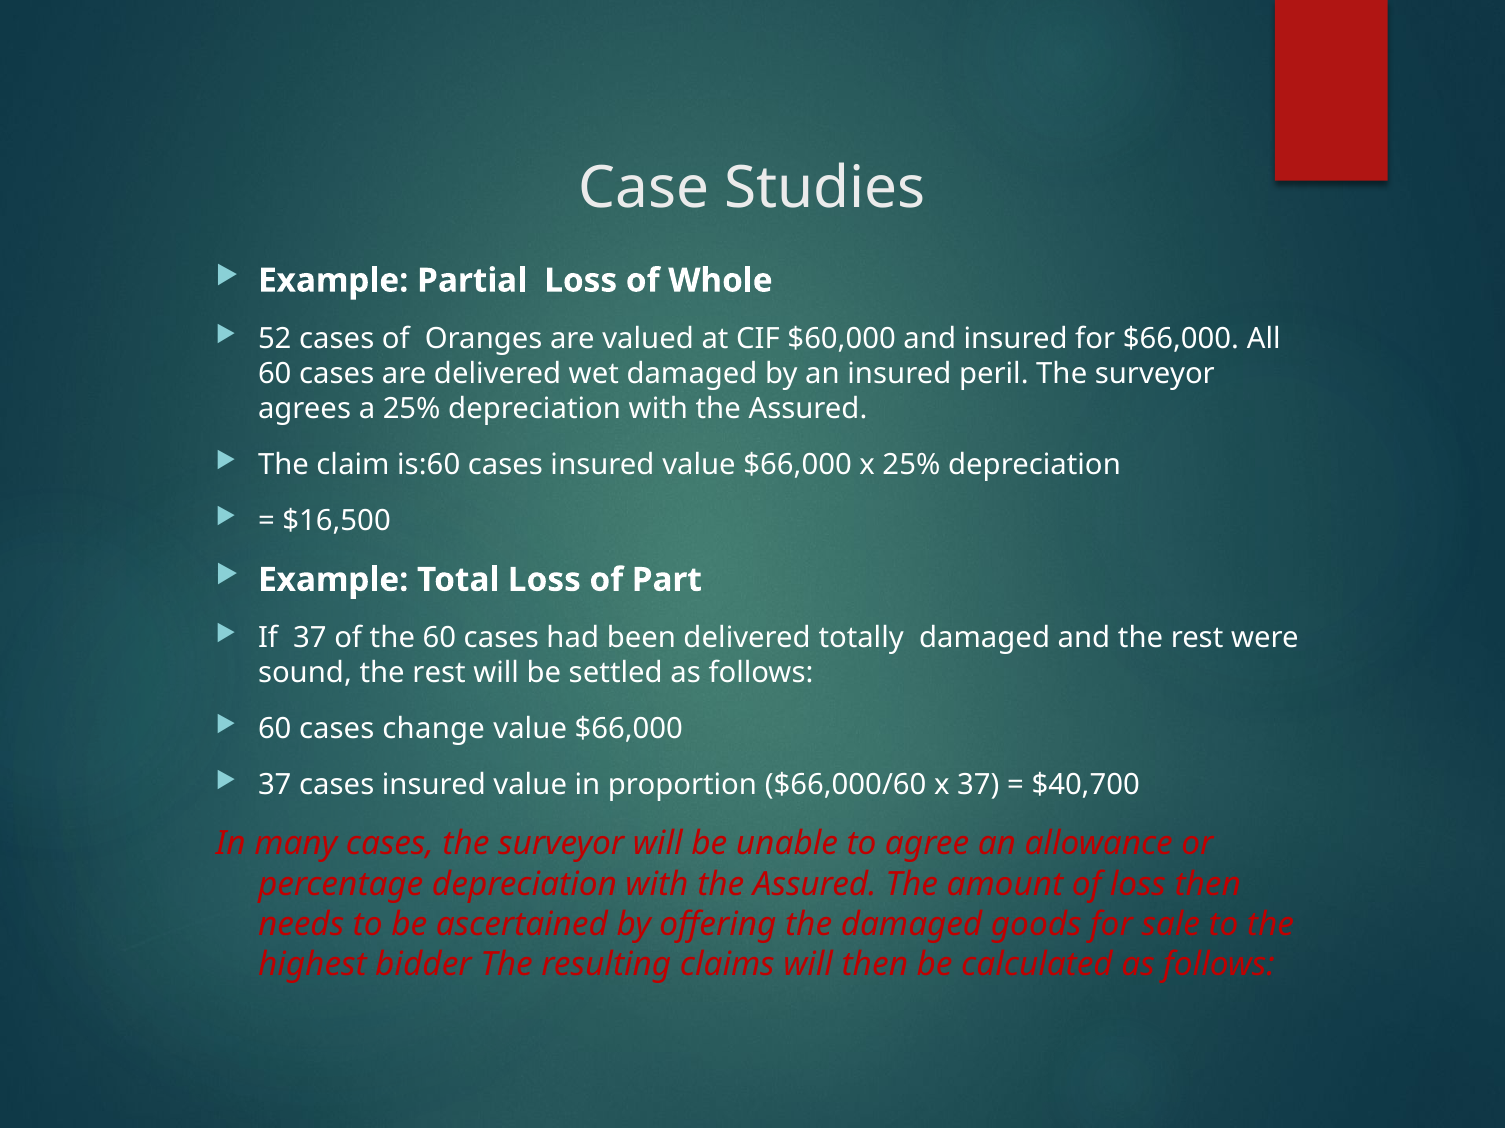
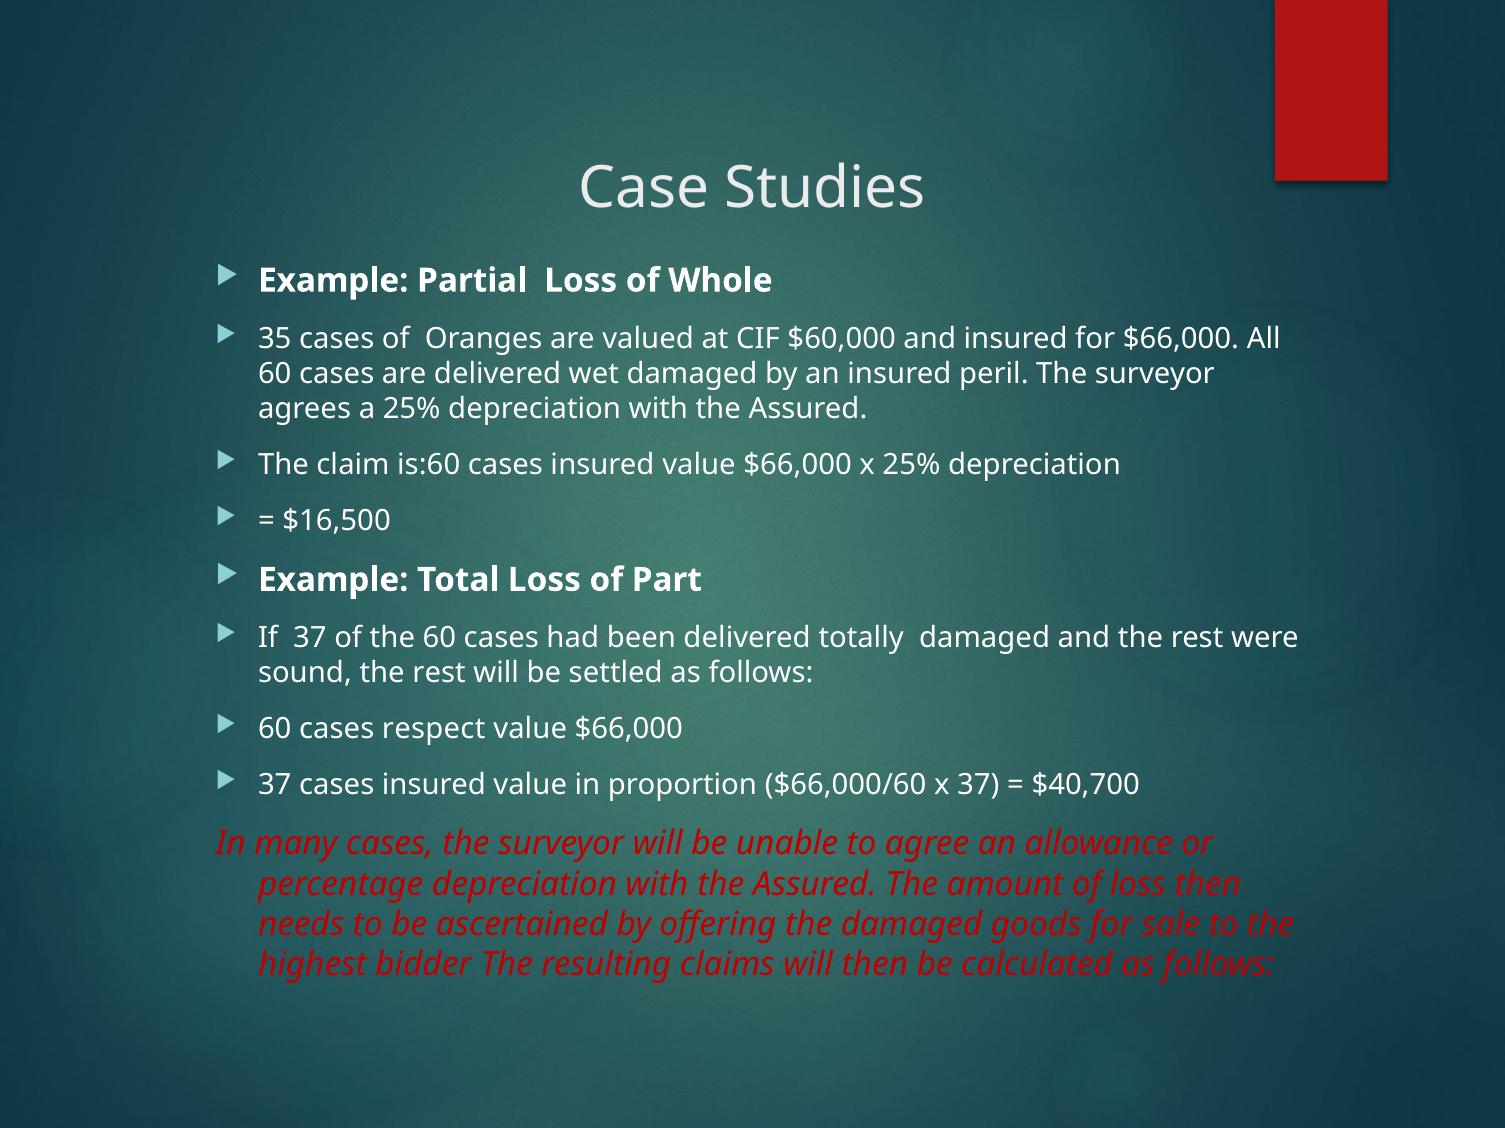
52: 52 -> 35
change: change -> respect
